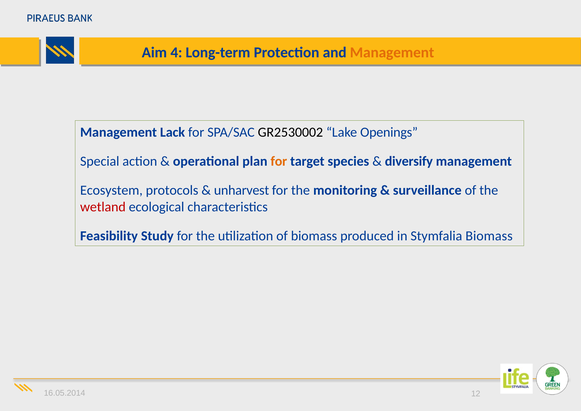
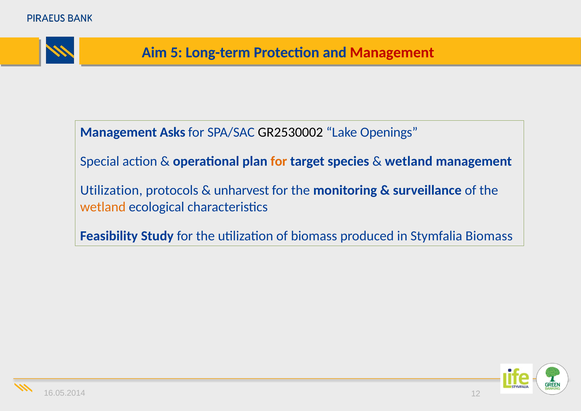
4: 4 -> 5
Management at (392, 52) colour: orange -> red
Lack: Lack -> Asks
diversify at (409, 161): diversify -> wetland
Ecosystem at (111, 190): Ecosystem -> Utilization
wetland at (103, 207) colour: red -> orange
